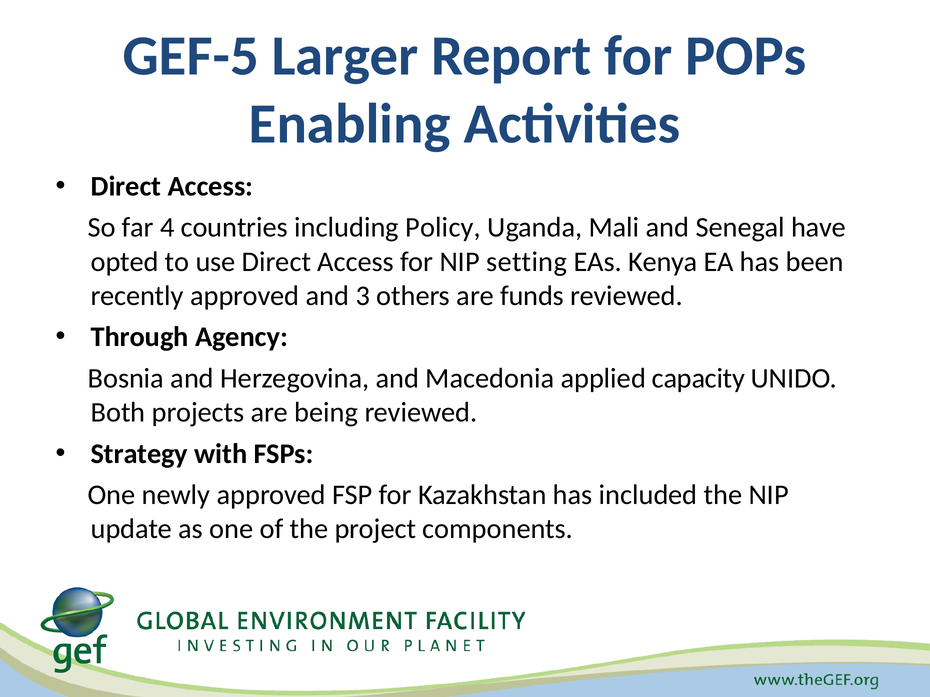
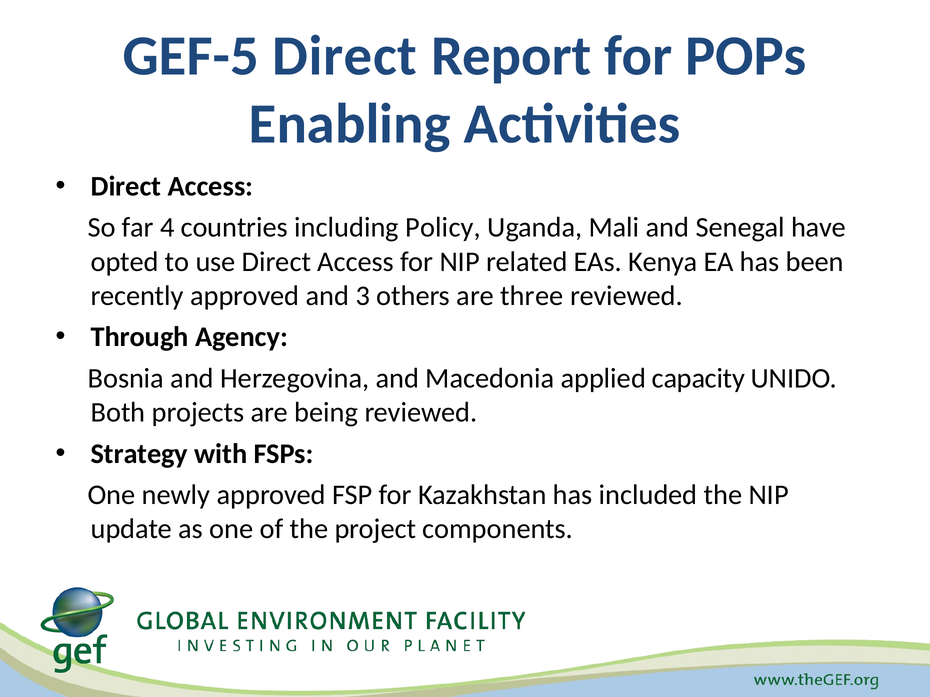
GEF-5 Larger: Larger -> Direct
setting: setting -> related
funds: funds -> three
